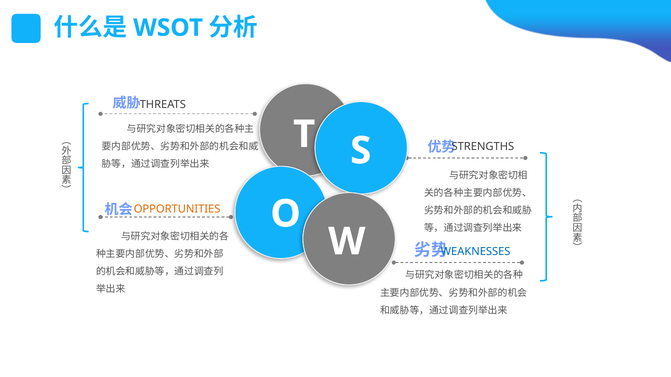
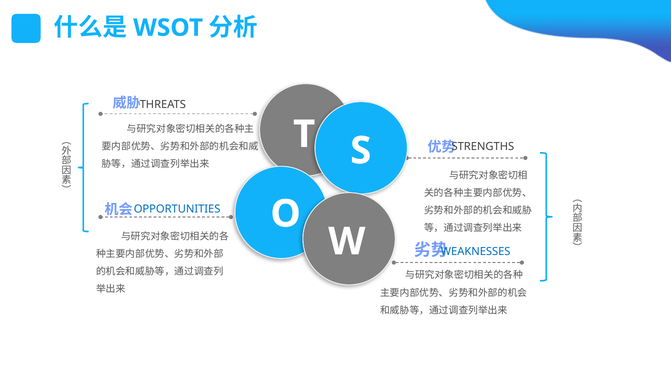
OPPORTUNITIES colour: orange -> blue
